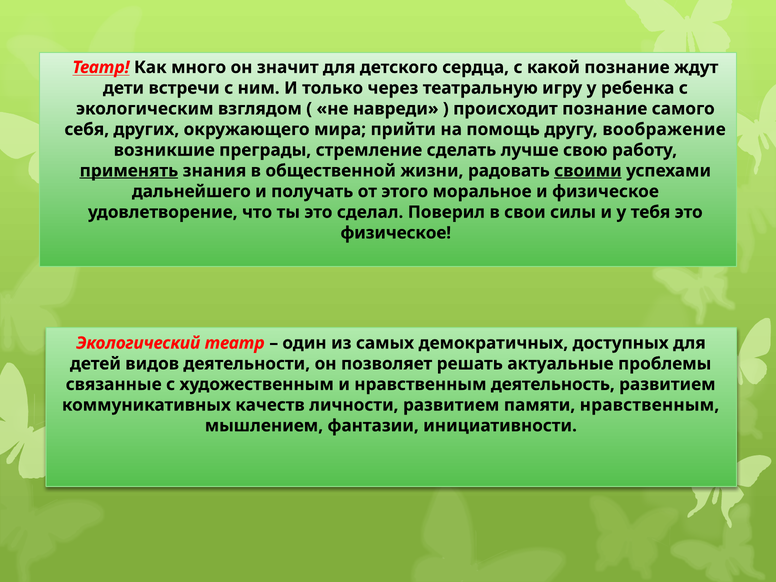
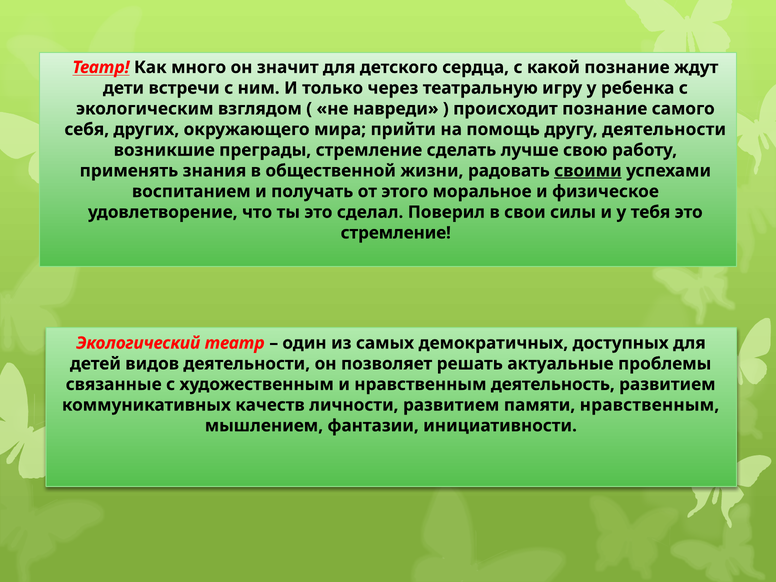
другу воображение: воображение -> деятельности
применять underline: present -> none
дальнейшего: дальнейшего -> воспитанием
физическое at (396, 233): физическое -> стремление
